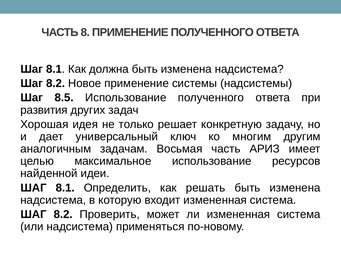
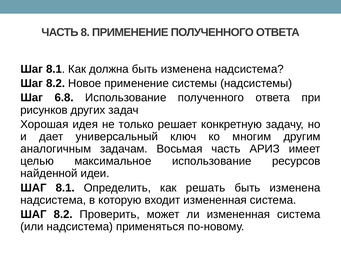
8.5: 8.5 -> 6.8
развития: развития -> рисунков
